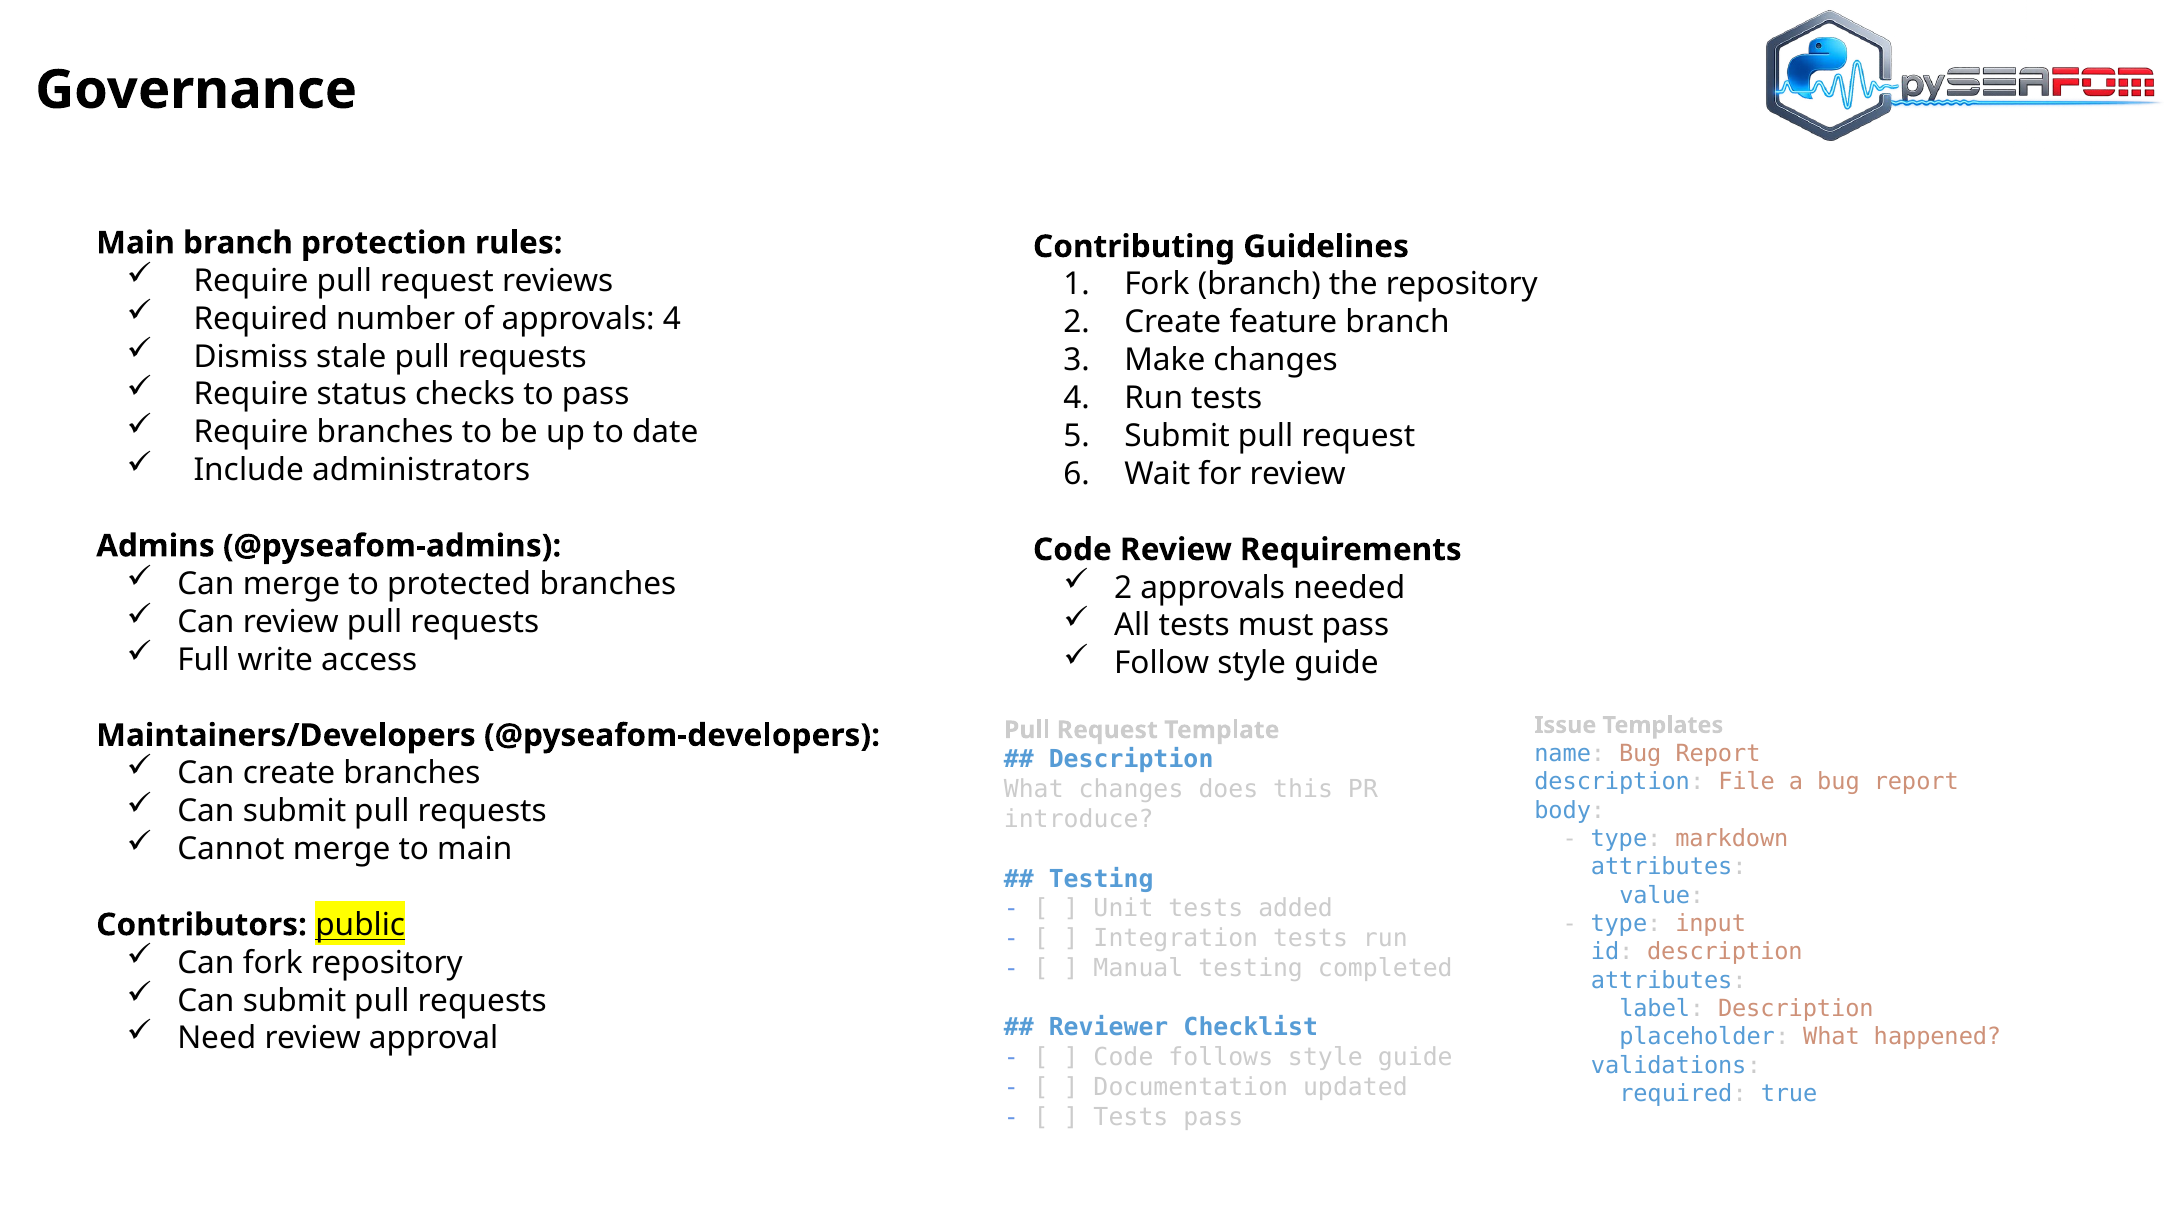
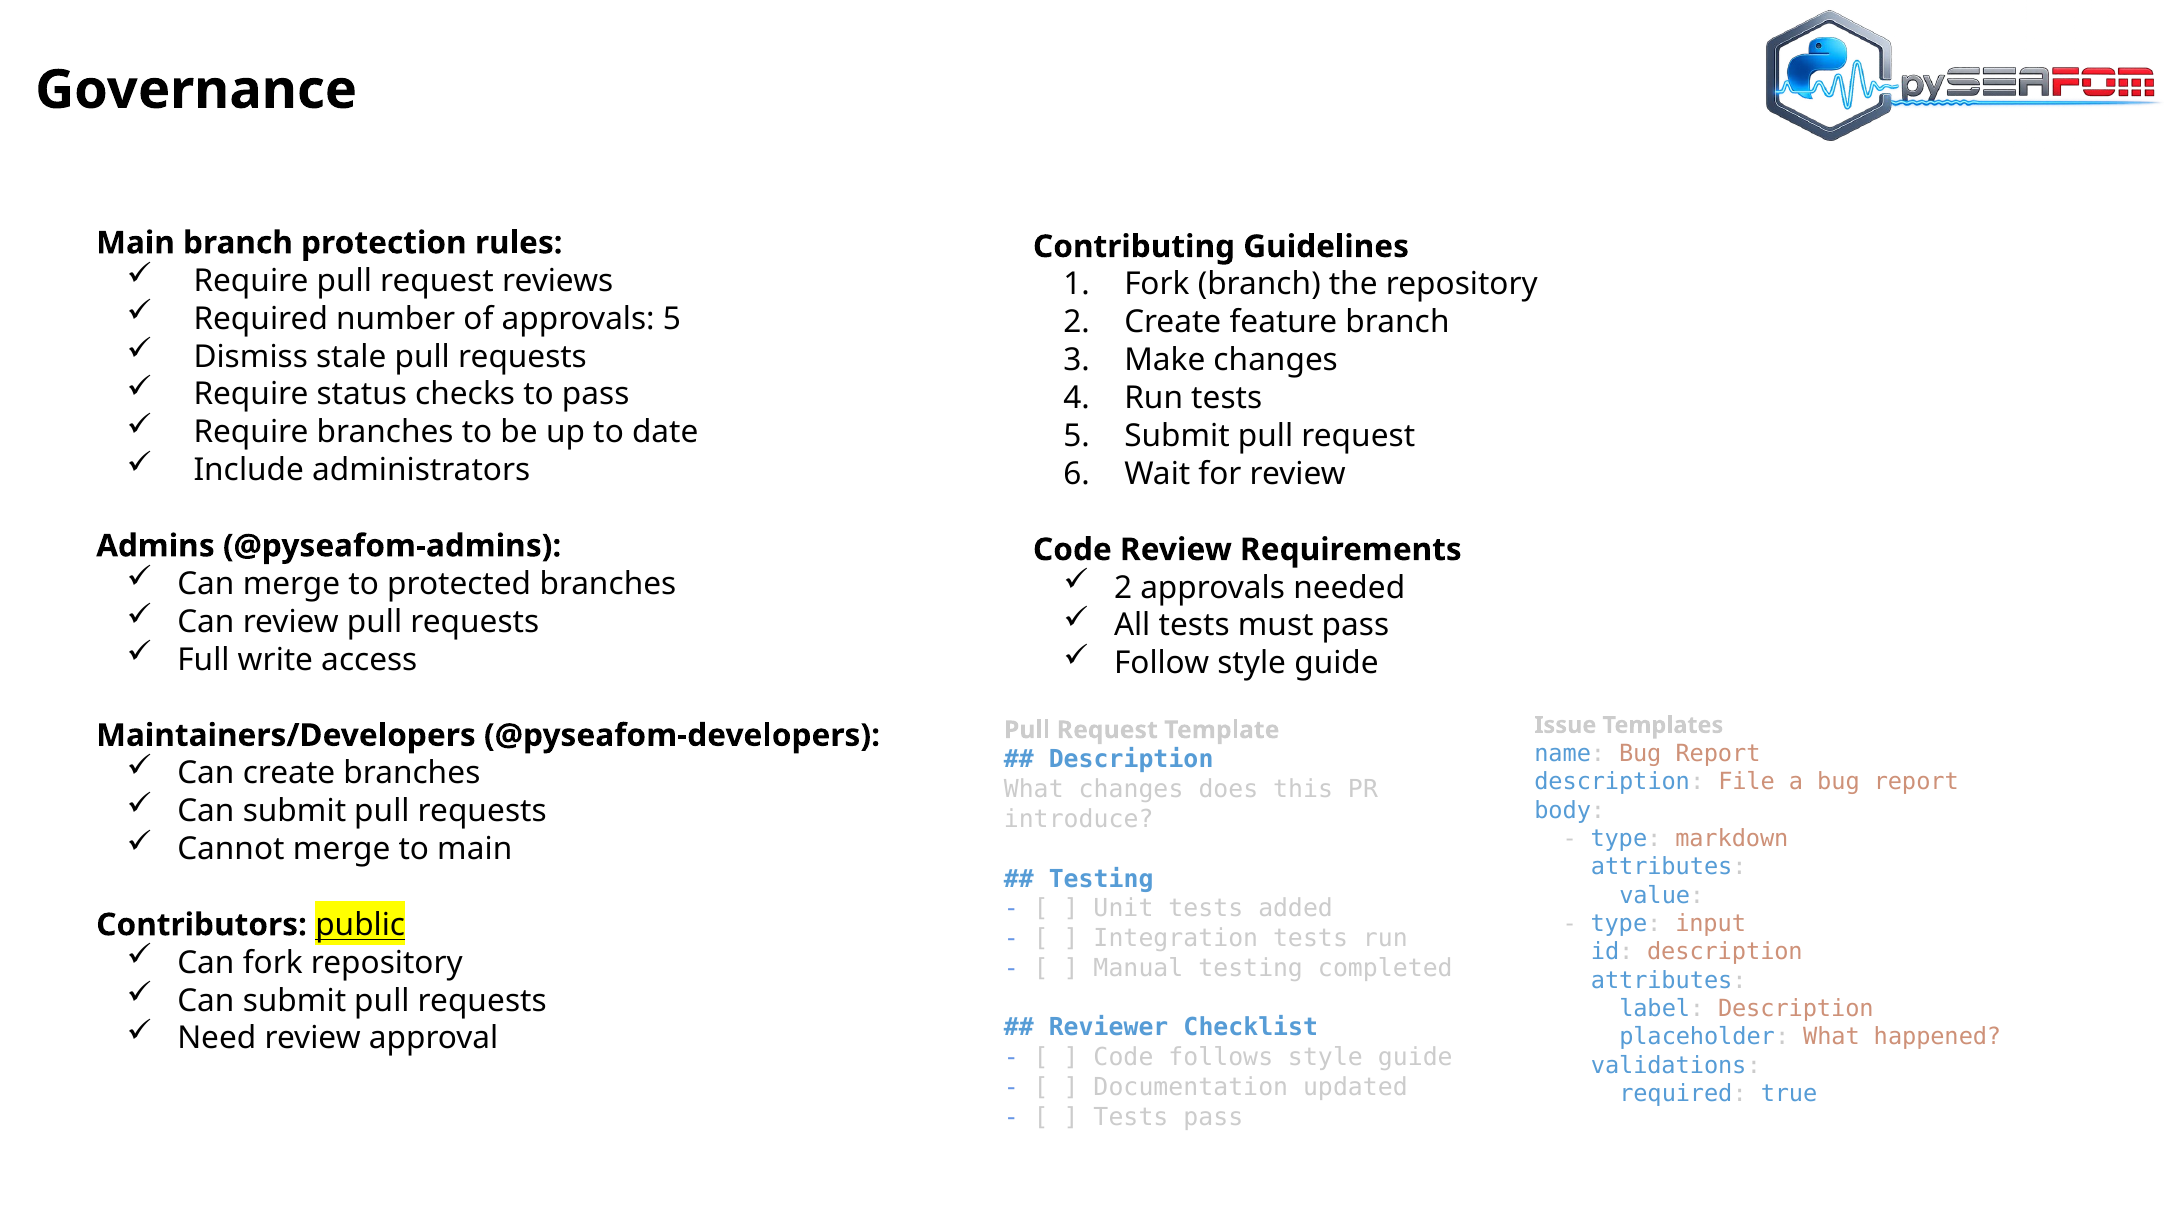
approvals 4: 4 -> 5
